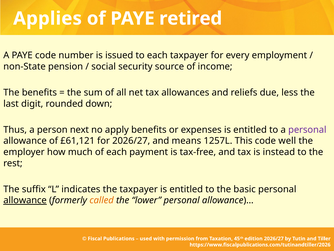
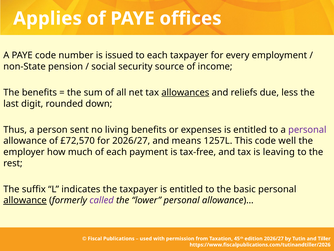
retired: retired -> offices
allowances underline: none -> present
next: next -> sent
apply: apply -> living
£61,121: £61,121 -> £72,570
instead: instead -> leaving
called colour: orange -> purple
